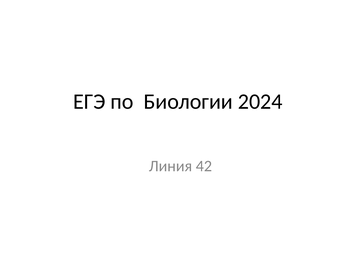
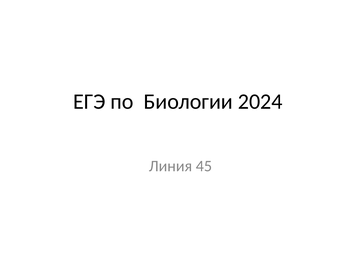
42: 42 -> 45
